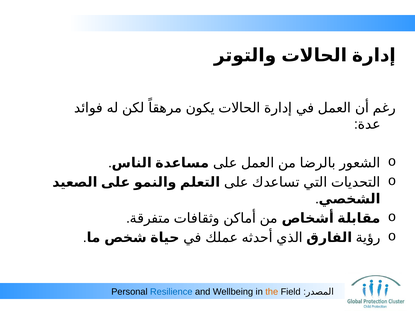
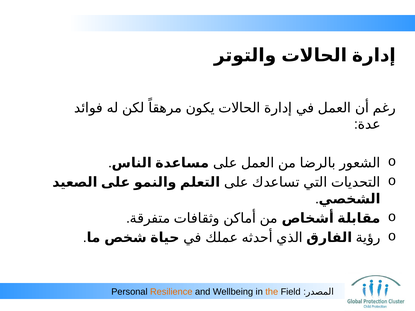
Resilience colour: blue -> orange
